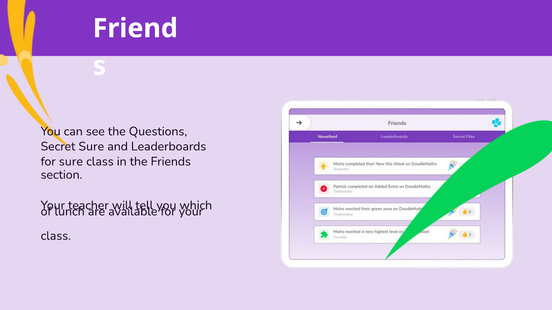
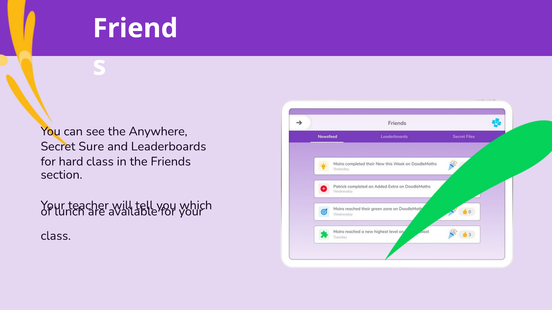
Questions: Questions -> Anywhere
for sure: sure -> hard
